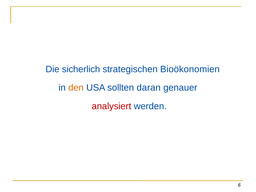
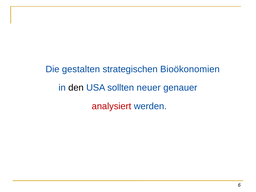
sicherlich: sicherlich -> gestalten
den colour: orange -> black
daran: daran -> neuer
